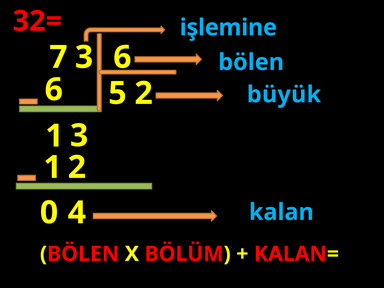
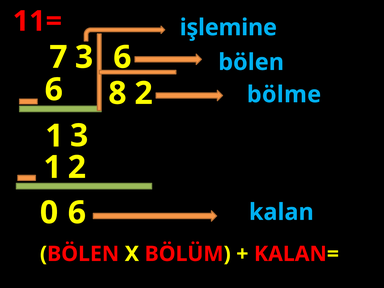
32=: 32= -> 11=
5: 5 -> 8
büyük: büyük -> bölme
0 4: 4 -> 6
